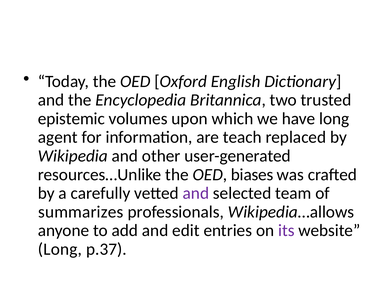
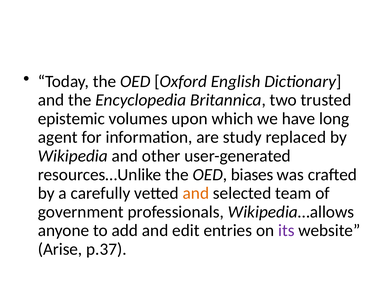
teach: teach -> study
and at (196, 193) colour: purple -> orange
summarizes: summarizes -> government
Long at (60, 249): Long -> Arise
